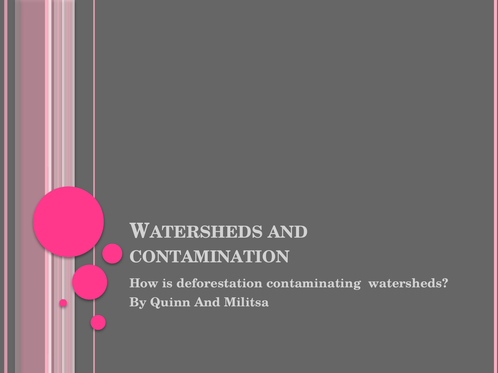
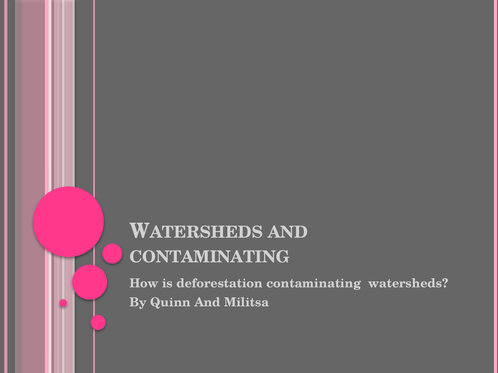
CONTAMINATION at (209, 257): CONTAMINATION -> CONTAMINATING
